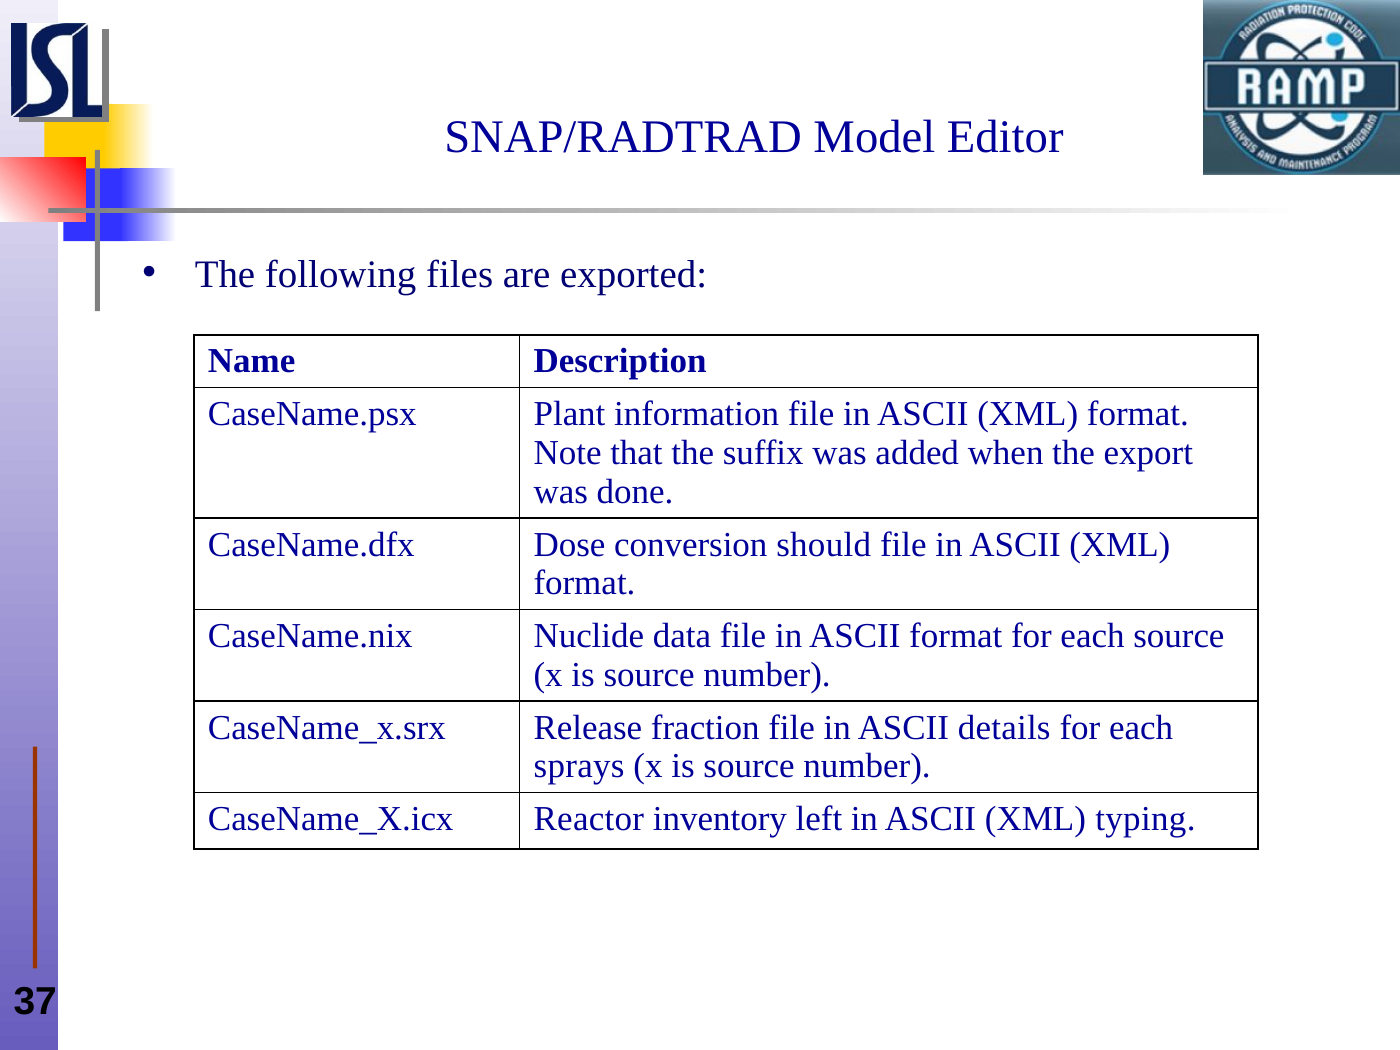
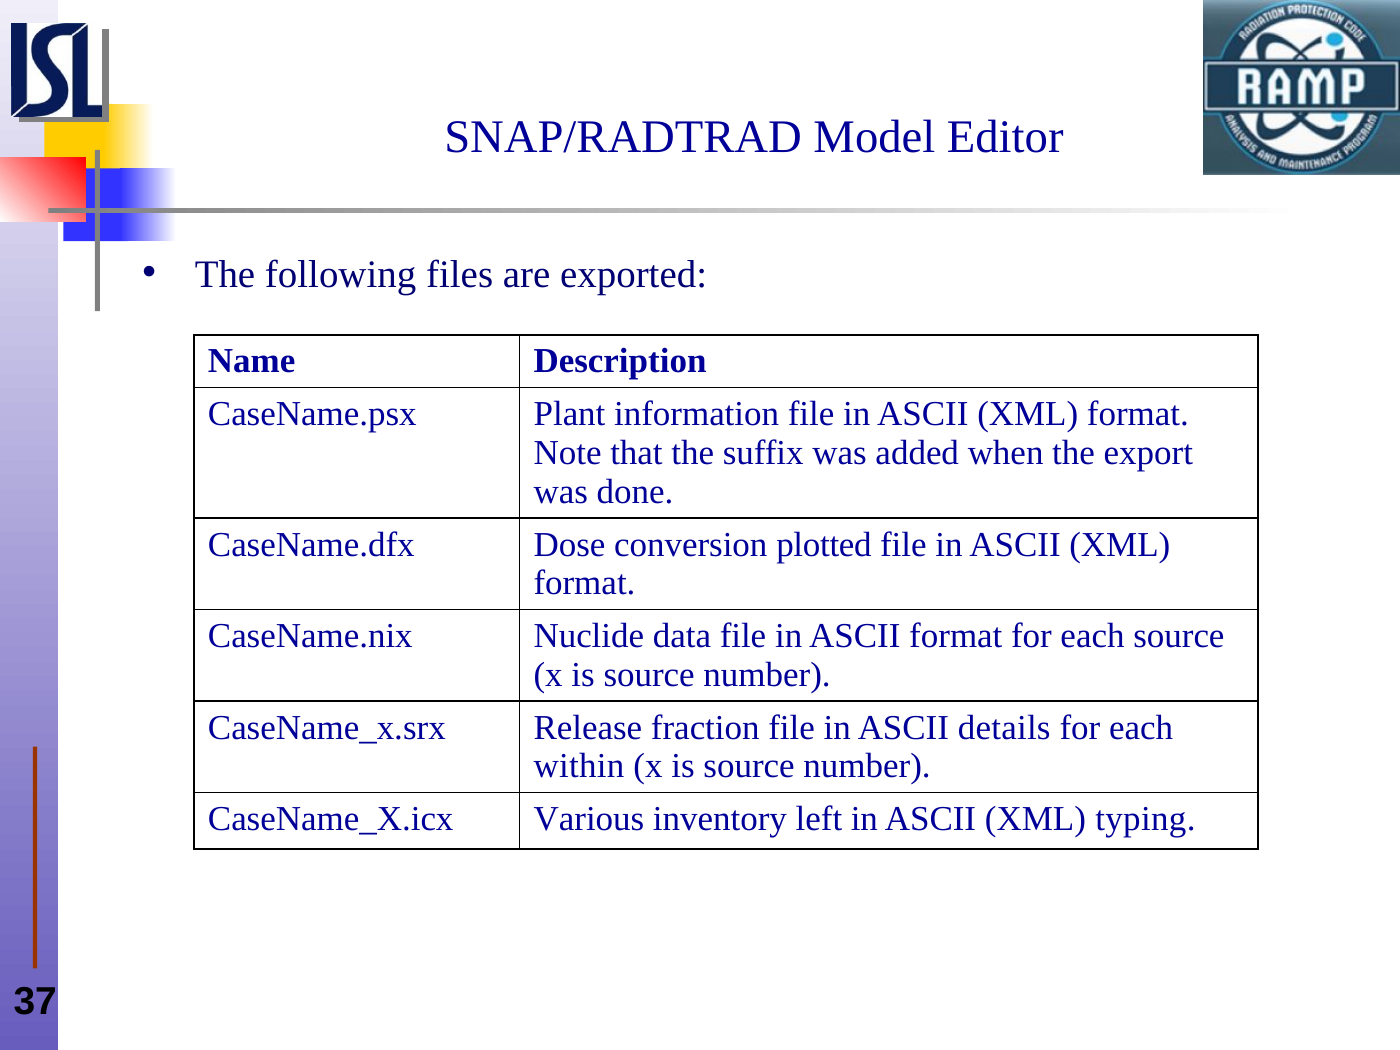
should: should -> plotted
sprays: sprays -> within
Reactor: Reactor -> Various
